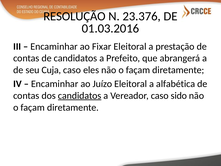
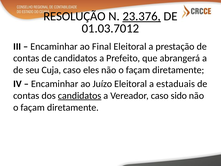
23.376 underline: none -> present
01.03.2016: 01.03.2016 -> 01.03.7012
Fixar: Fixar -> Final
alfabética: alfabética -> estaduais
